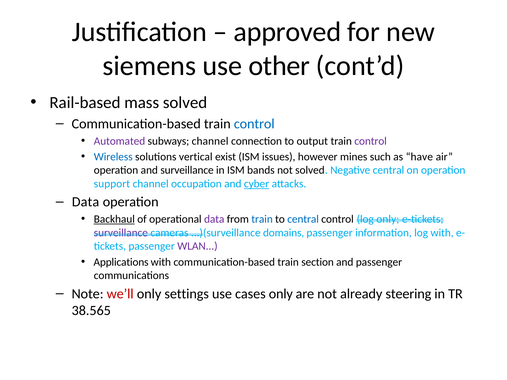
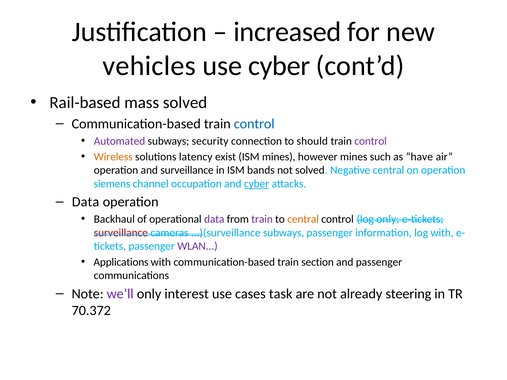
approved: approved -> increased
siemens: siemens -> vehicles
use other: other -> cyber
subways channel: channel -> security
output: output -> should
Wireless colour: blue -> orange
vertical: vertical -> latency
ISM issues: issues -> mines
support: support -> siemens
Backhaul underline: present -> none
train at (262, 219) colour: blue -> purple
central at (303, 219) colour: blue -> orange
surveillance at (121, 233) colour: purple -> red
...)(surveillance domains: domains -> subways
we’ll colour: red -> purple
settings: settings -> interest
cases only: only -> task
38.565: 38.565 -> 70.372
